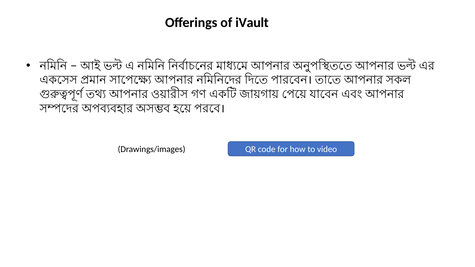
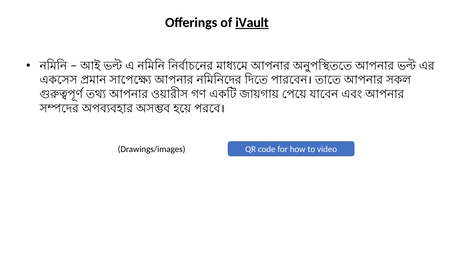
iVault underline: none -> present
